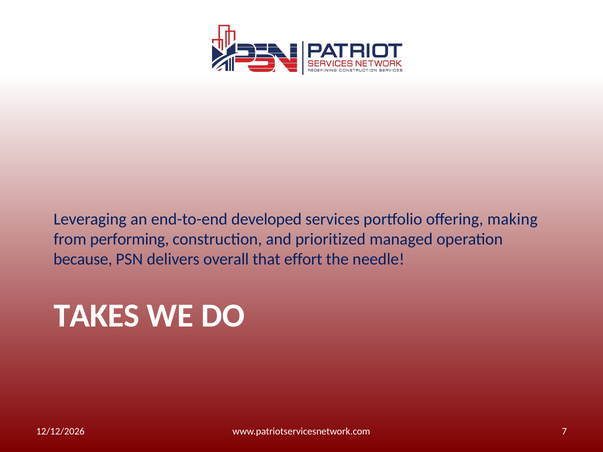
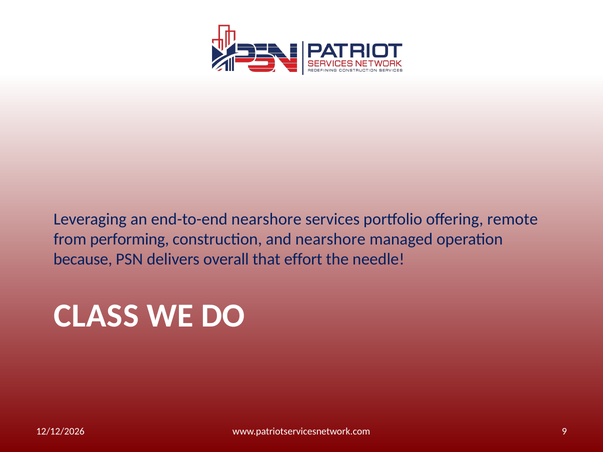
end-to-end developed: developed -> nearshore
making: making -> remote
and prioritized: prioritized -> nearshore
TAKES: TAKES -> CLASS
7: 7 -> 9
